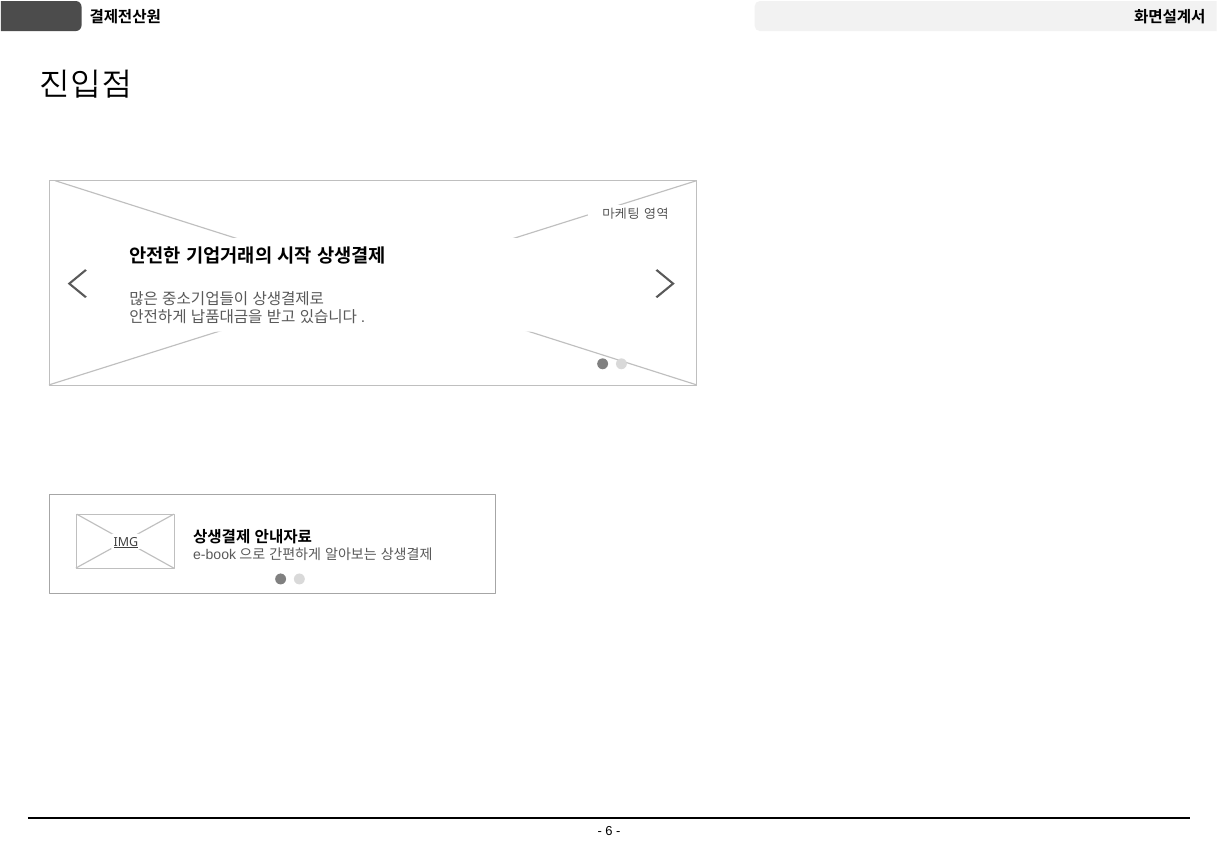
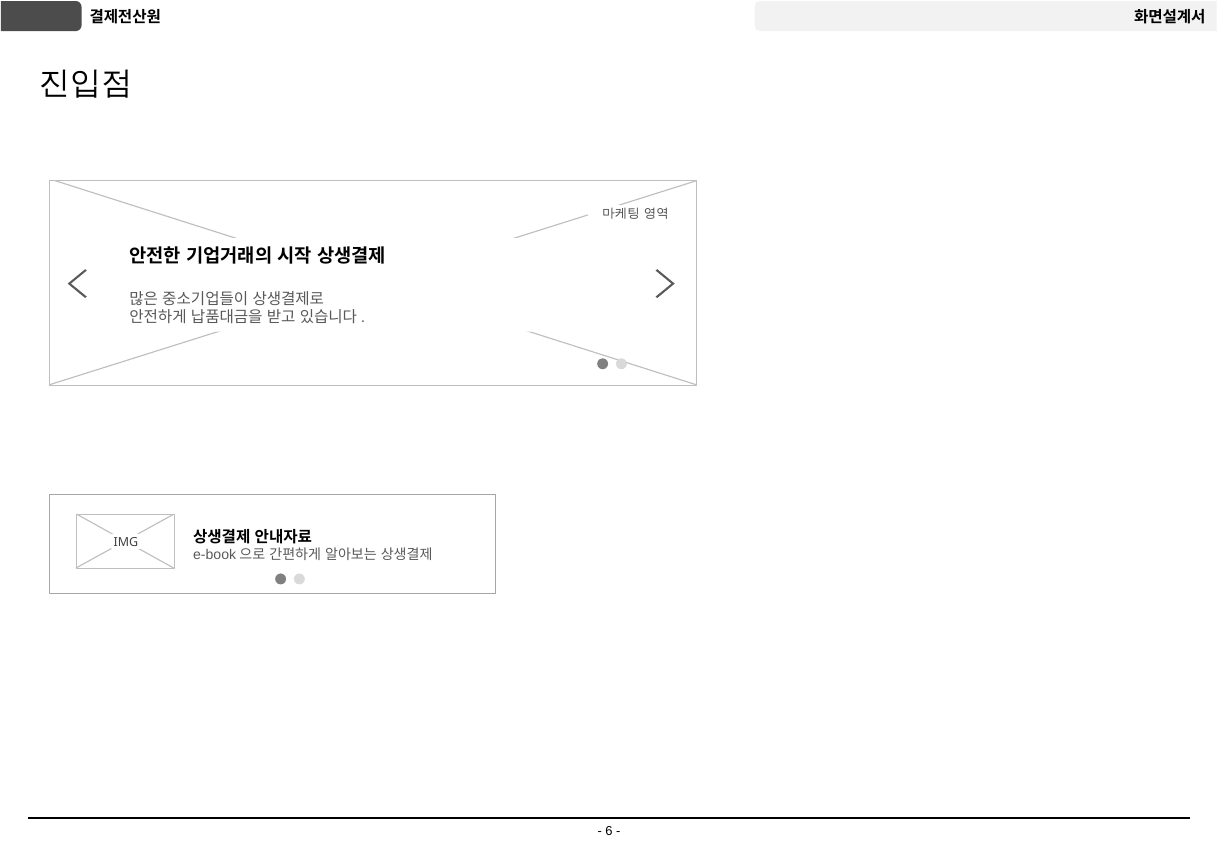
IMG underline: present -> none
